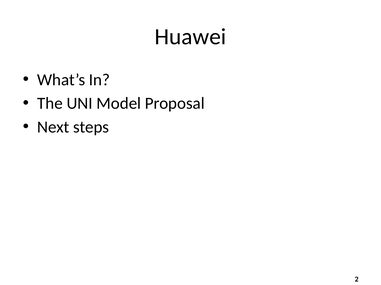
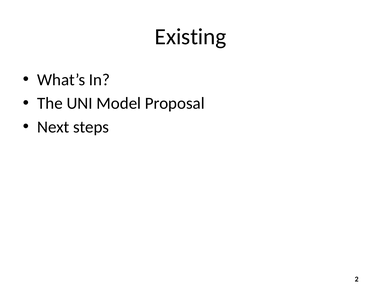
Huawei: Huawei -> Existing
